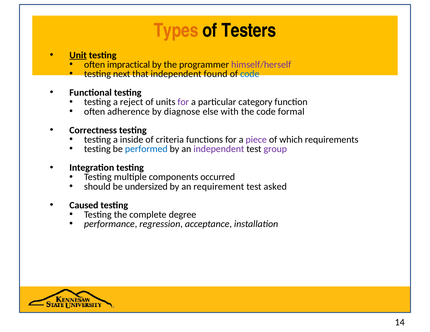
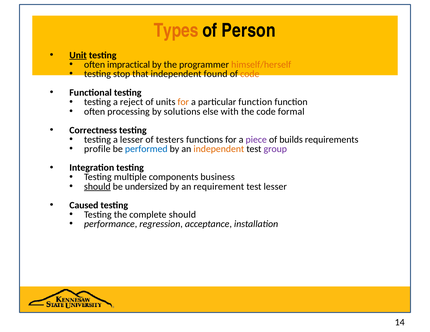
Testers: Testers -> Person
himself/herself colour: purple -> orange
next: next -> stop
code at (250, 74) colour: blue -> orange
for at (183, 102) colour: purple -> orange
particular category: category -> function
adherence: adherence -> processing
diagnose: diagnose -> solutions
a inside: inside -> lesser
criteria: criteria -> testers
which: which -> builds
testing at (97, 149): testing -> profile
independent at (219, 149) colour: purple -> orange
occurred: occurred -> business
should at (97, 187) underline: none -> present
test asked: asked -> lesser
complete degree: degree -> should
